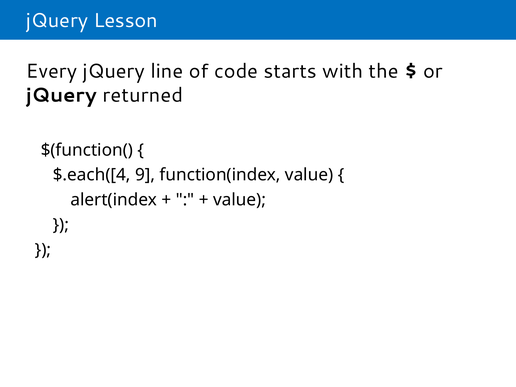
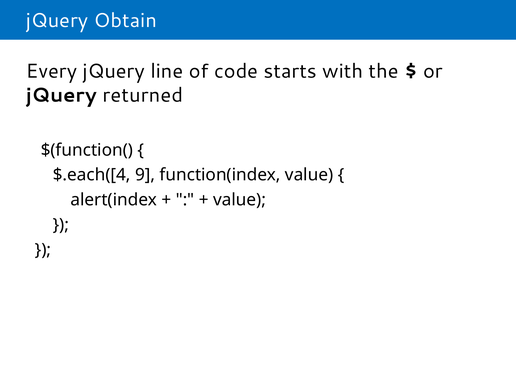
Lesson: Lesson -> Obtain
